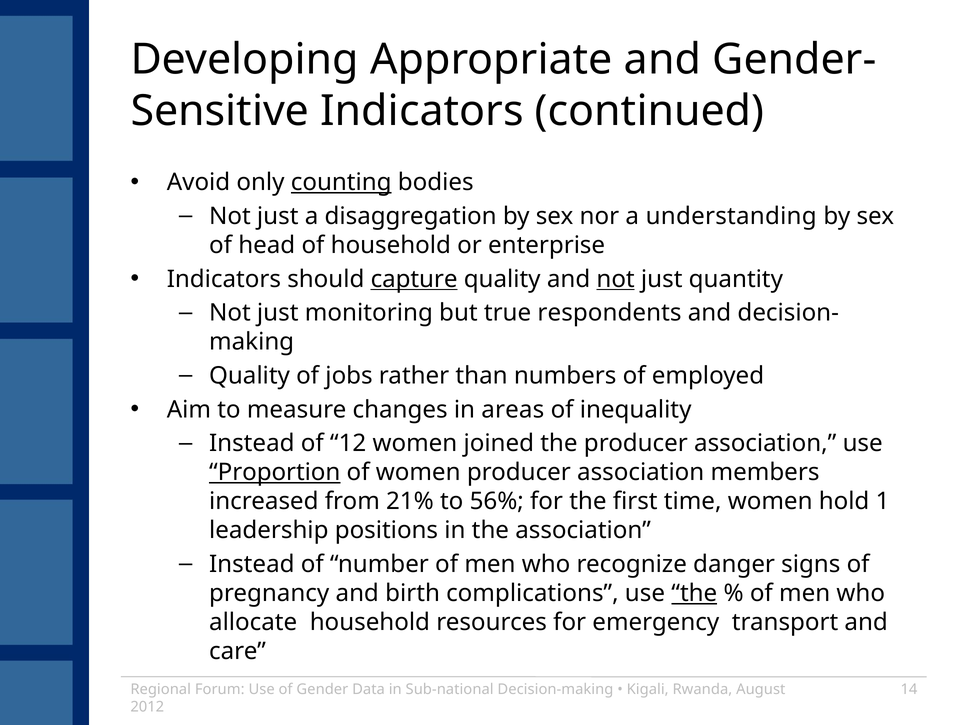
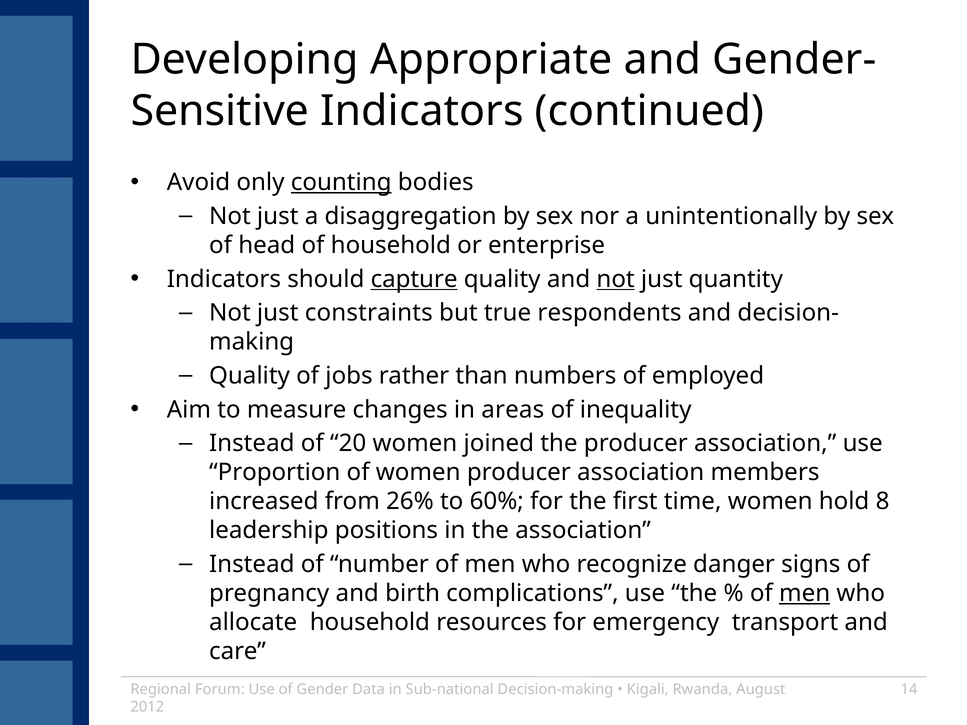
understanding: understanding -> unintentionally
monitoring: monitoring -> constraints
12: 12 -> 20
Proportion underline: present -> none
21%: 21% -> 26%
56%: 56% -> 60%
1: 1 -> 8
the at (694, 594) underline: present -> none
men at (805, 594) underline: none -> present
